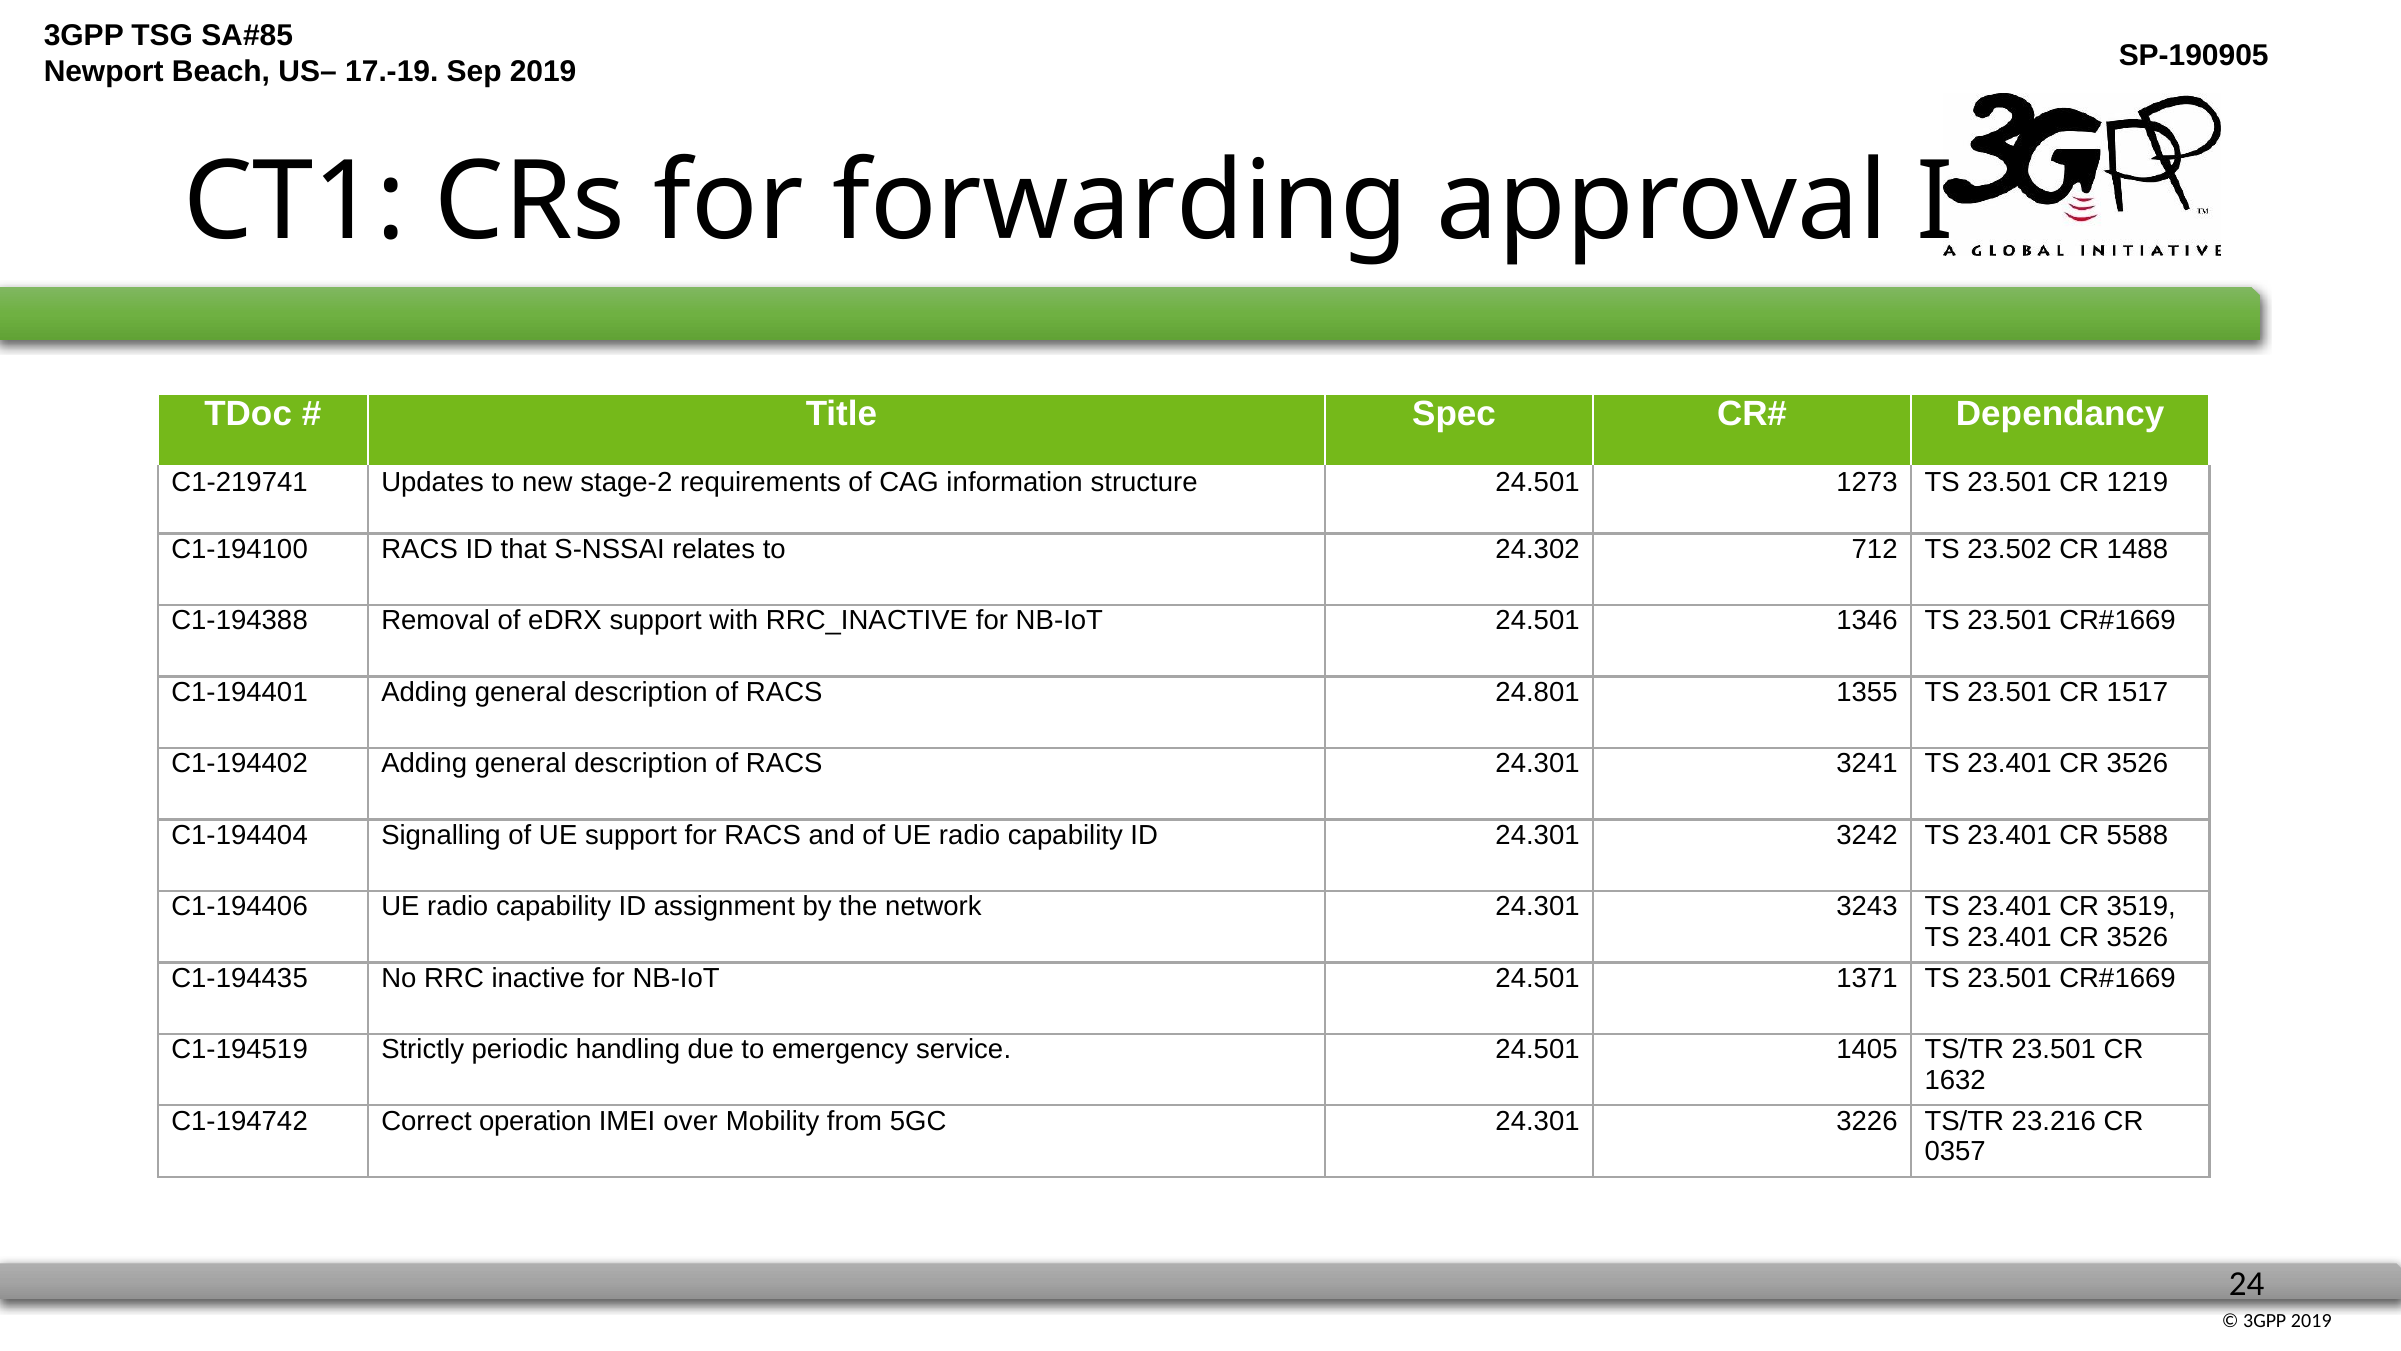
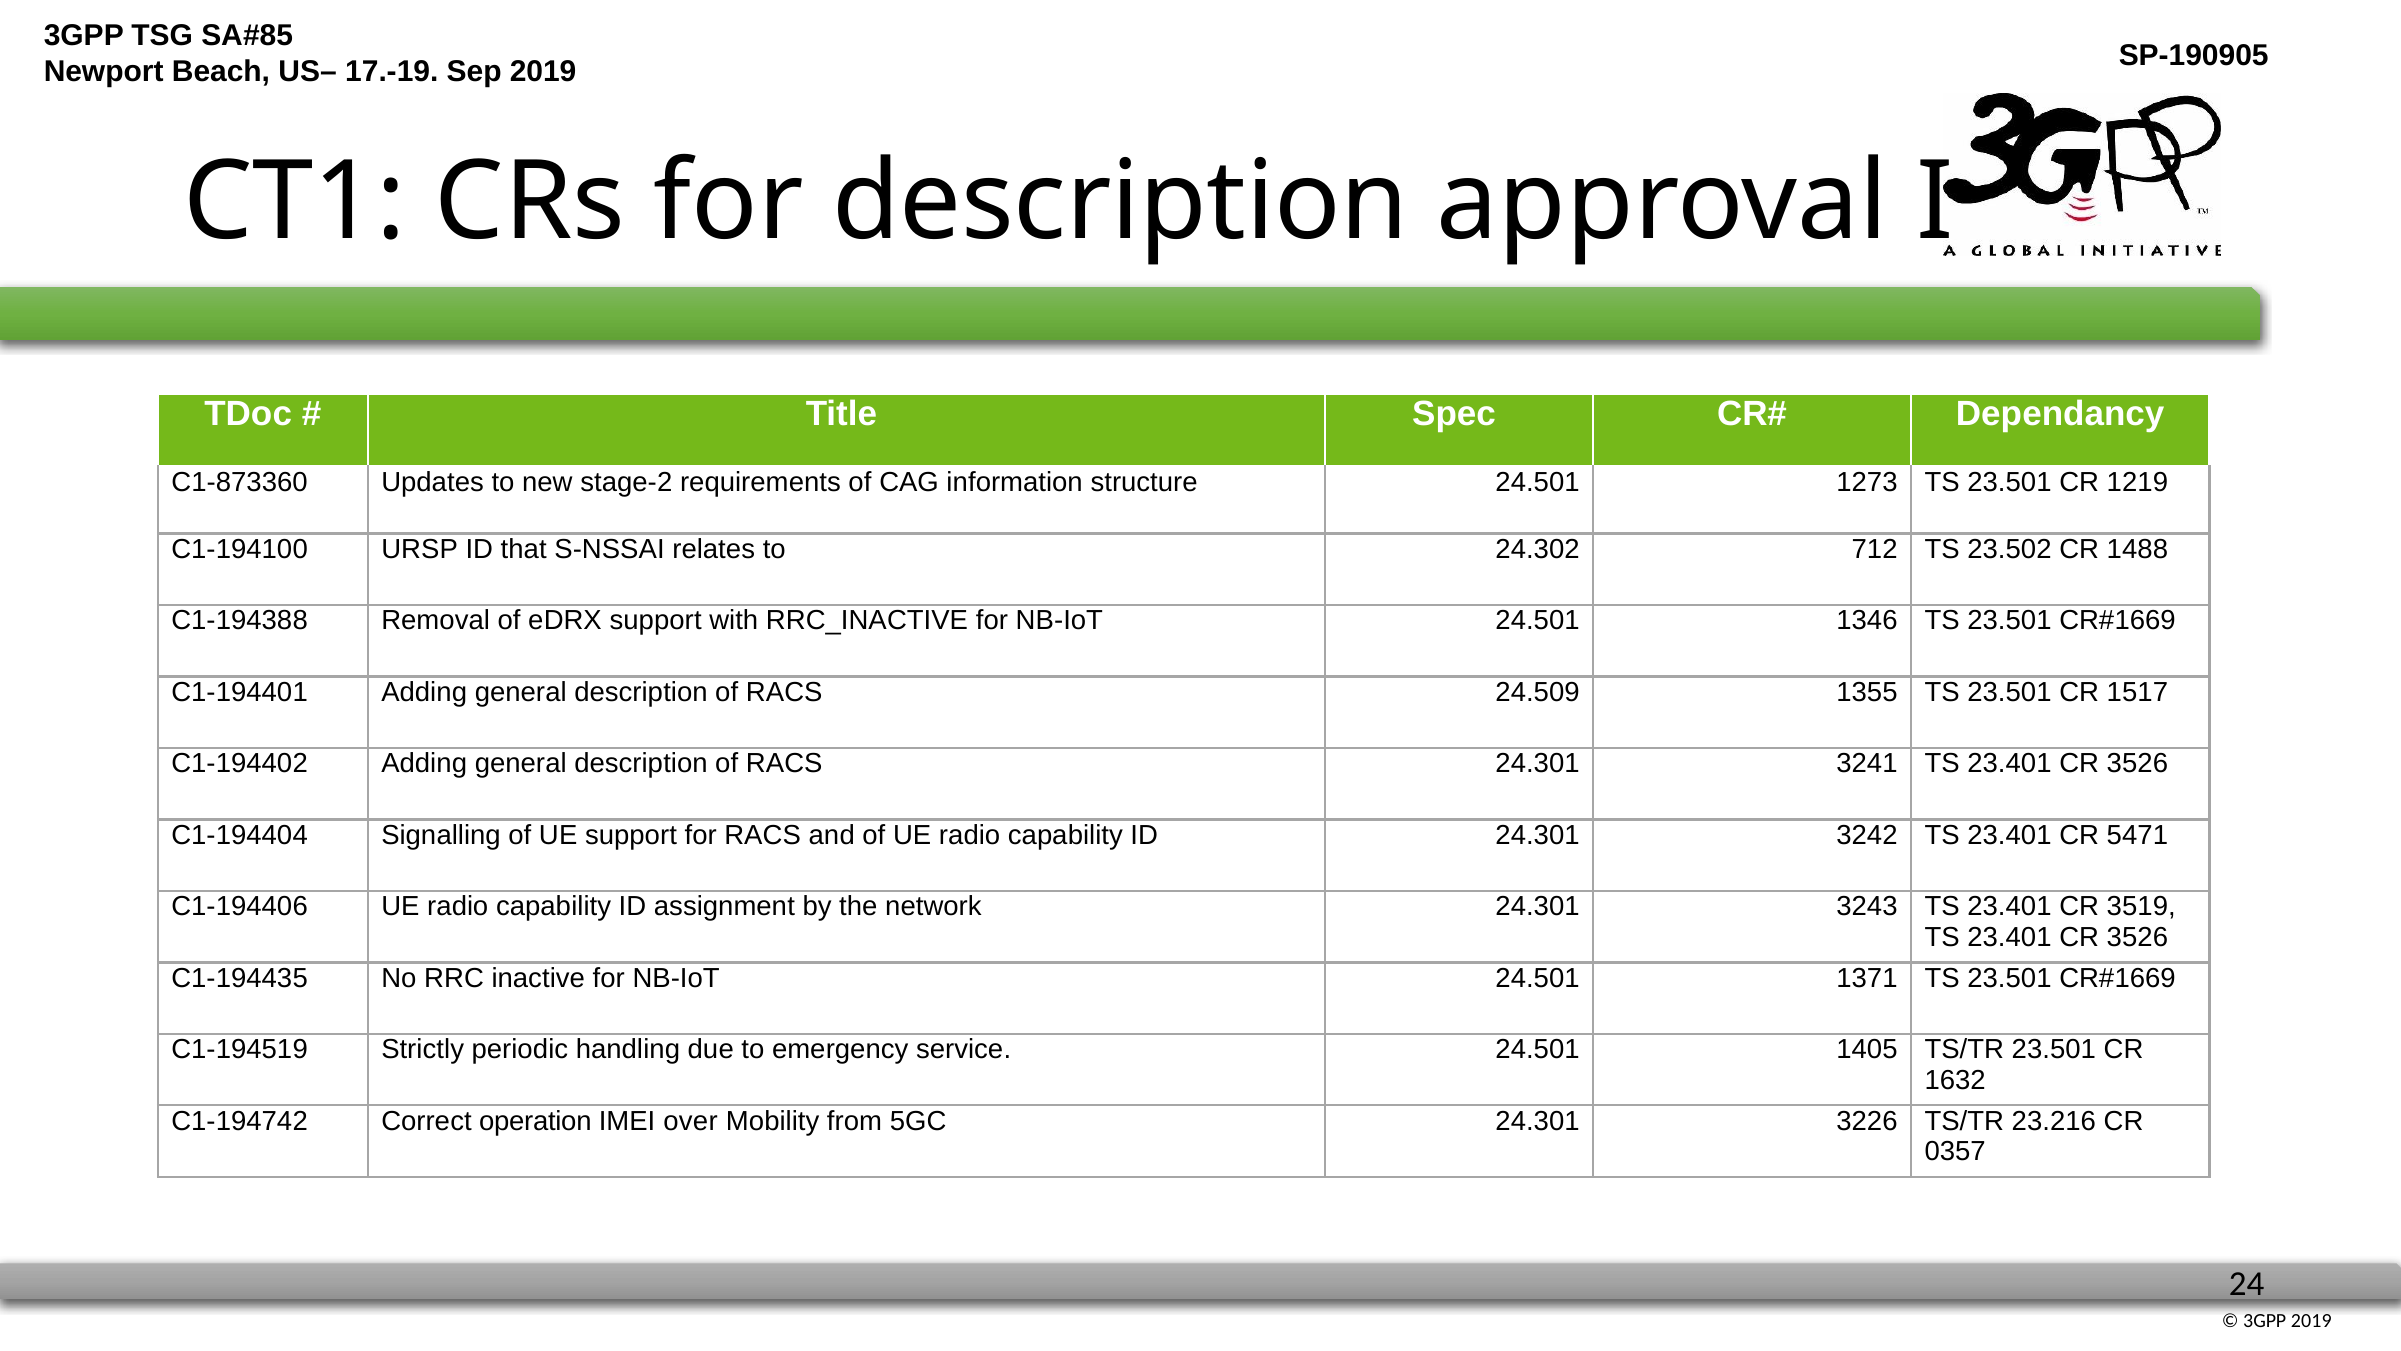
for forwarding: forwarding -> description
C1-219741: C1-219741 -> C1-873360
C1-194100 RACS: RACS -> URSP
24.801: 24.801 -> 24.509
5588: 5588 -> 5471
